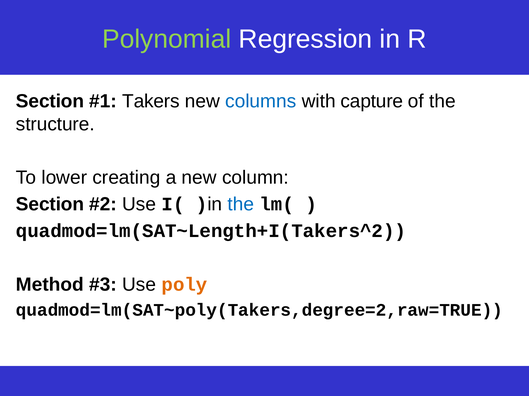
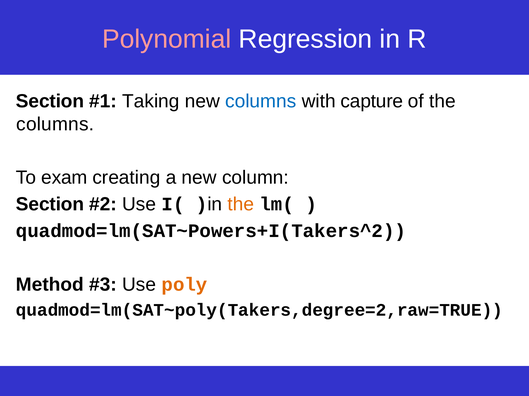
Polynomial colour: light green -> pink
Takers: Takers -> Taking
structure at (55, 124): structure -> columns
lower: lower -> exam
the at (241, 205) colour: blue -> orange
quadmod=lm(SAT~Length+I(Takers^2: quadmod=lm(SAT~Length+I(Takers^2 -> quadmod=lm(SAT~Powers+I(Takers^2
